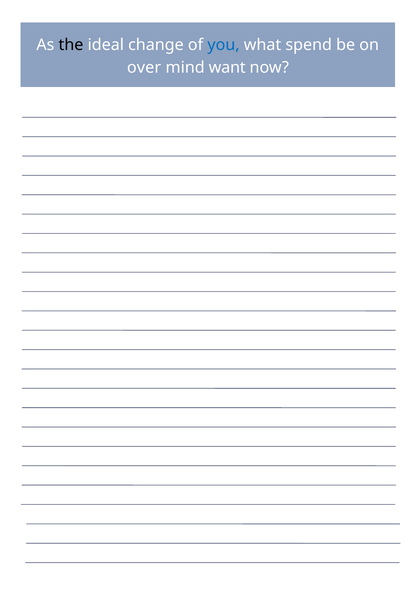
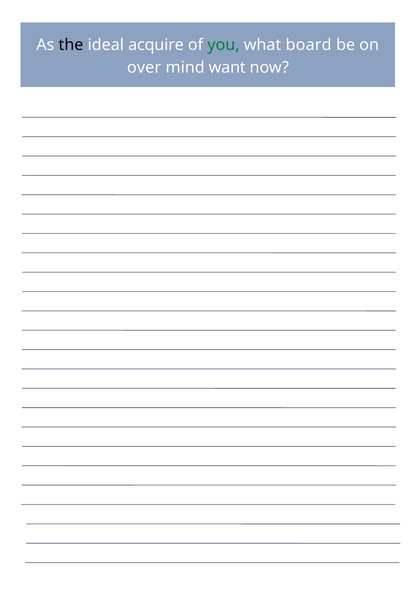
change: change -> acquire
you colour: blue -> green
spend: spend -> board
